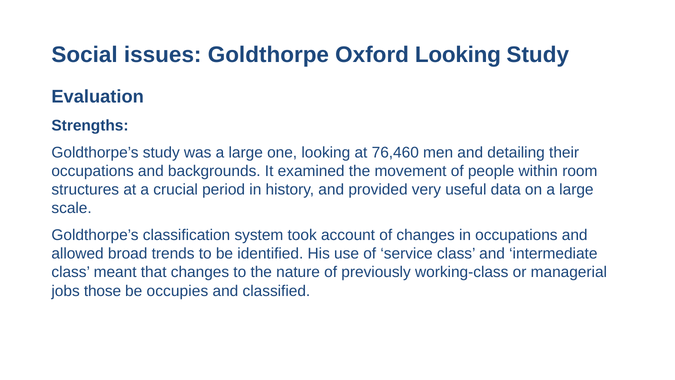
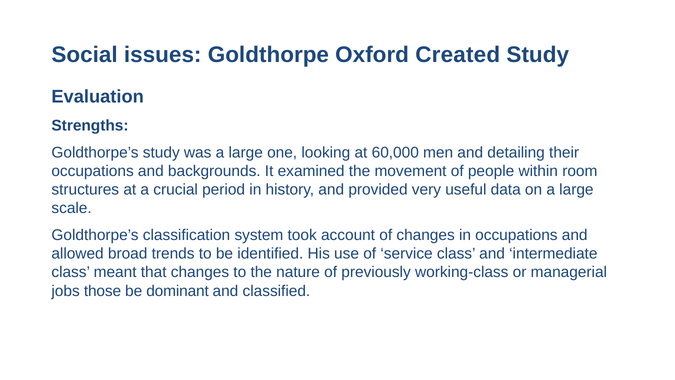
Oxford Looking: Looking -> Created
76,460: 76,460 -> 60,000
occupies: occupies -> dominant
